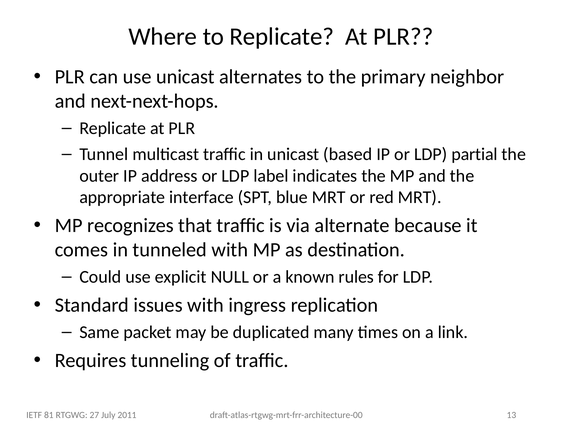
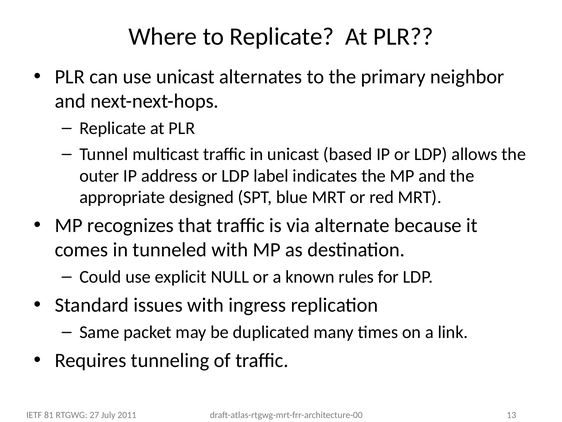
partial: partial -> allows
interface: interface -> designed
